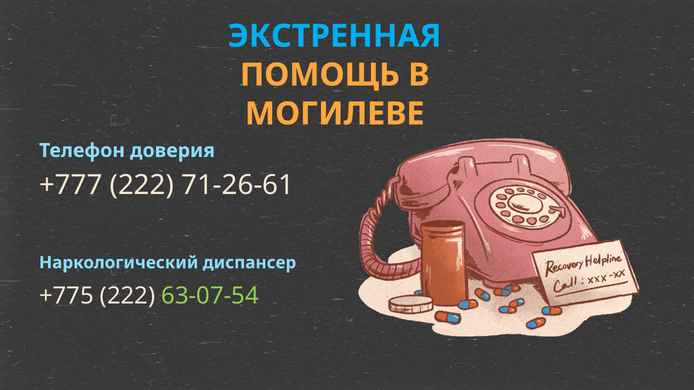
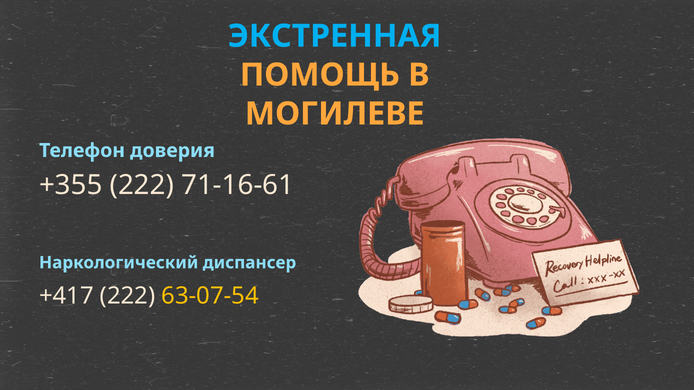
+777: +777 -> +355
71-26-61: 71-26-61 -> 71-16-61
+775: +775 -> +417
63-07-54 colour: light green -> yellow
